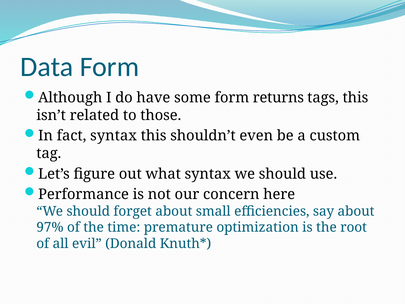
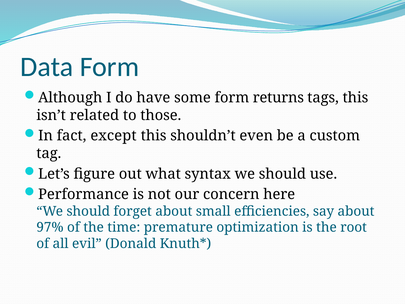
fact syntax: syntax -> except
